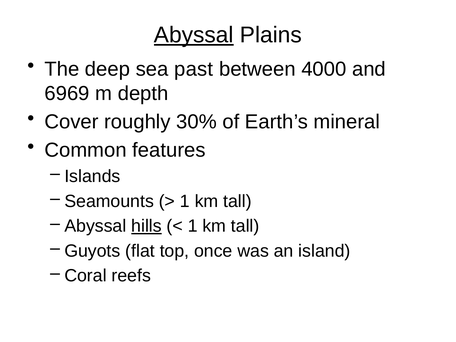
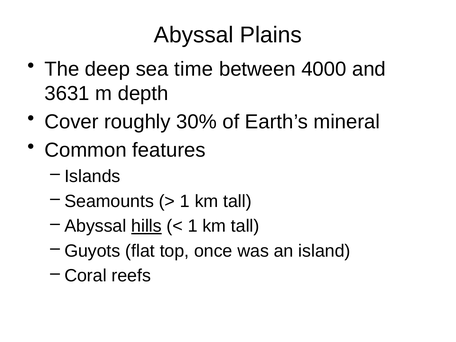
Abyssal at (194, 35) underline: present -> none
past: past -> time
6969: 6969 -> 3631
